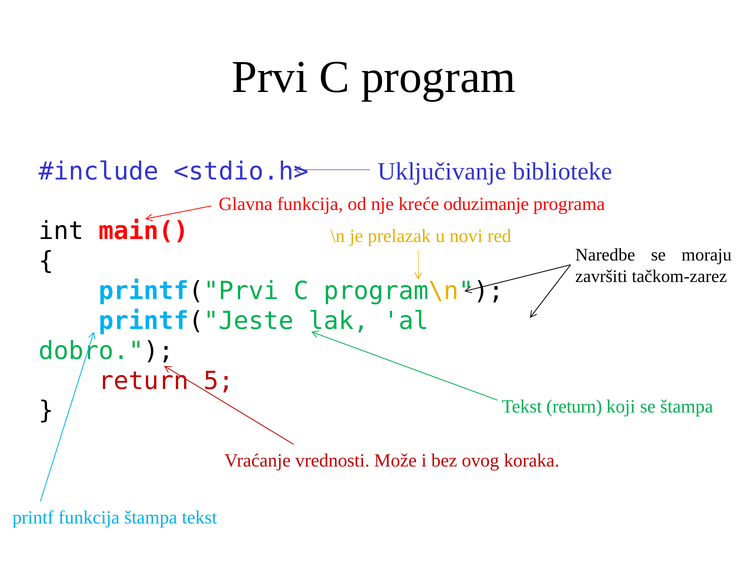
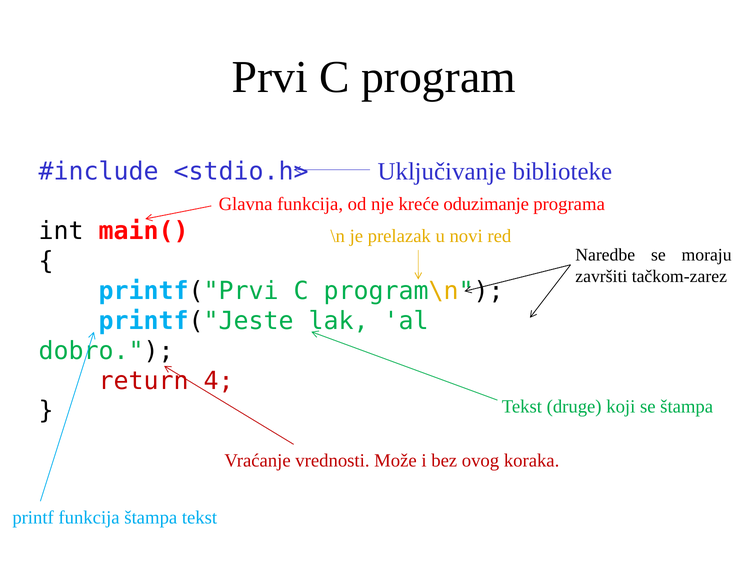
5: 5 -> 4
Tekst return: return -> druge
